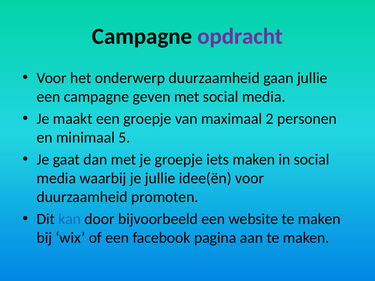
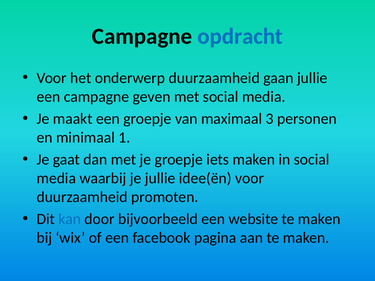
opdracht colour: purple -> blue
2: 2 -> 3
5: 5 -> 1
